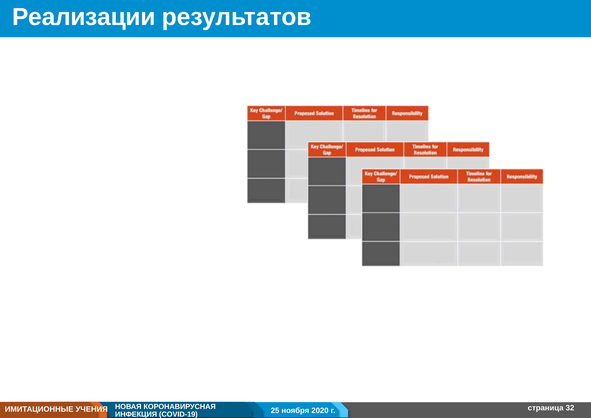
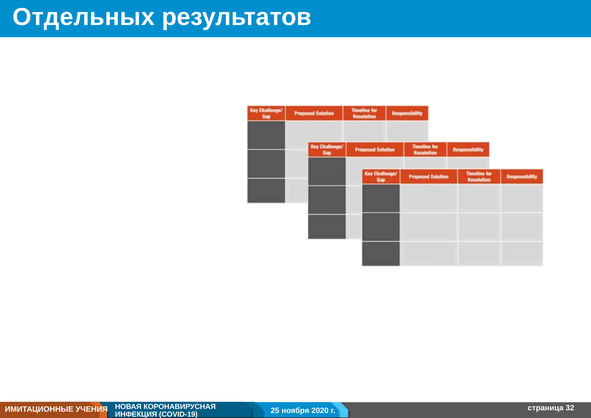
Реализации: Реализации -> Отдельных
